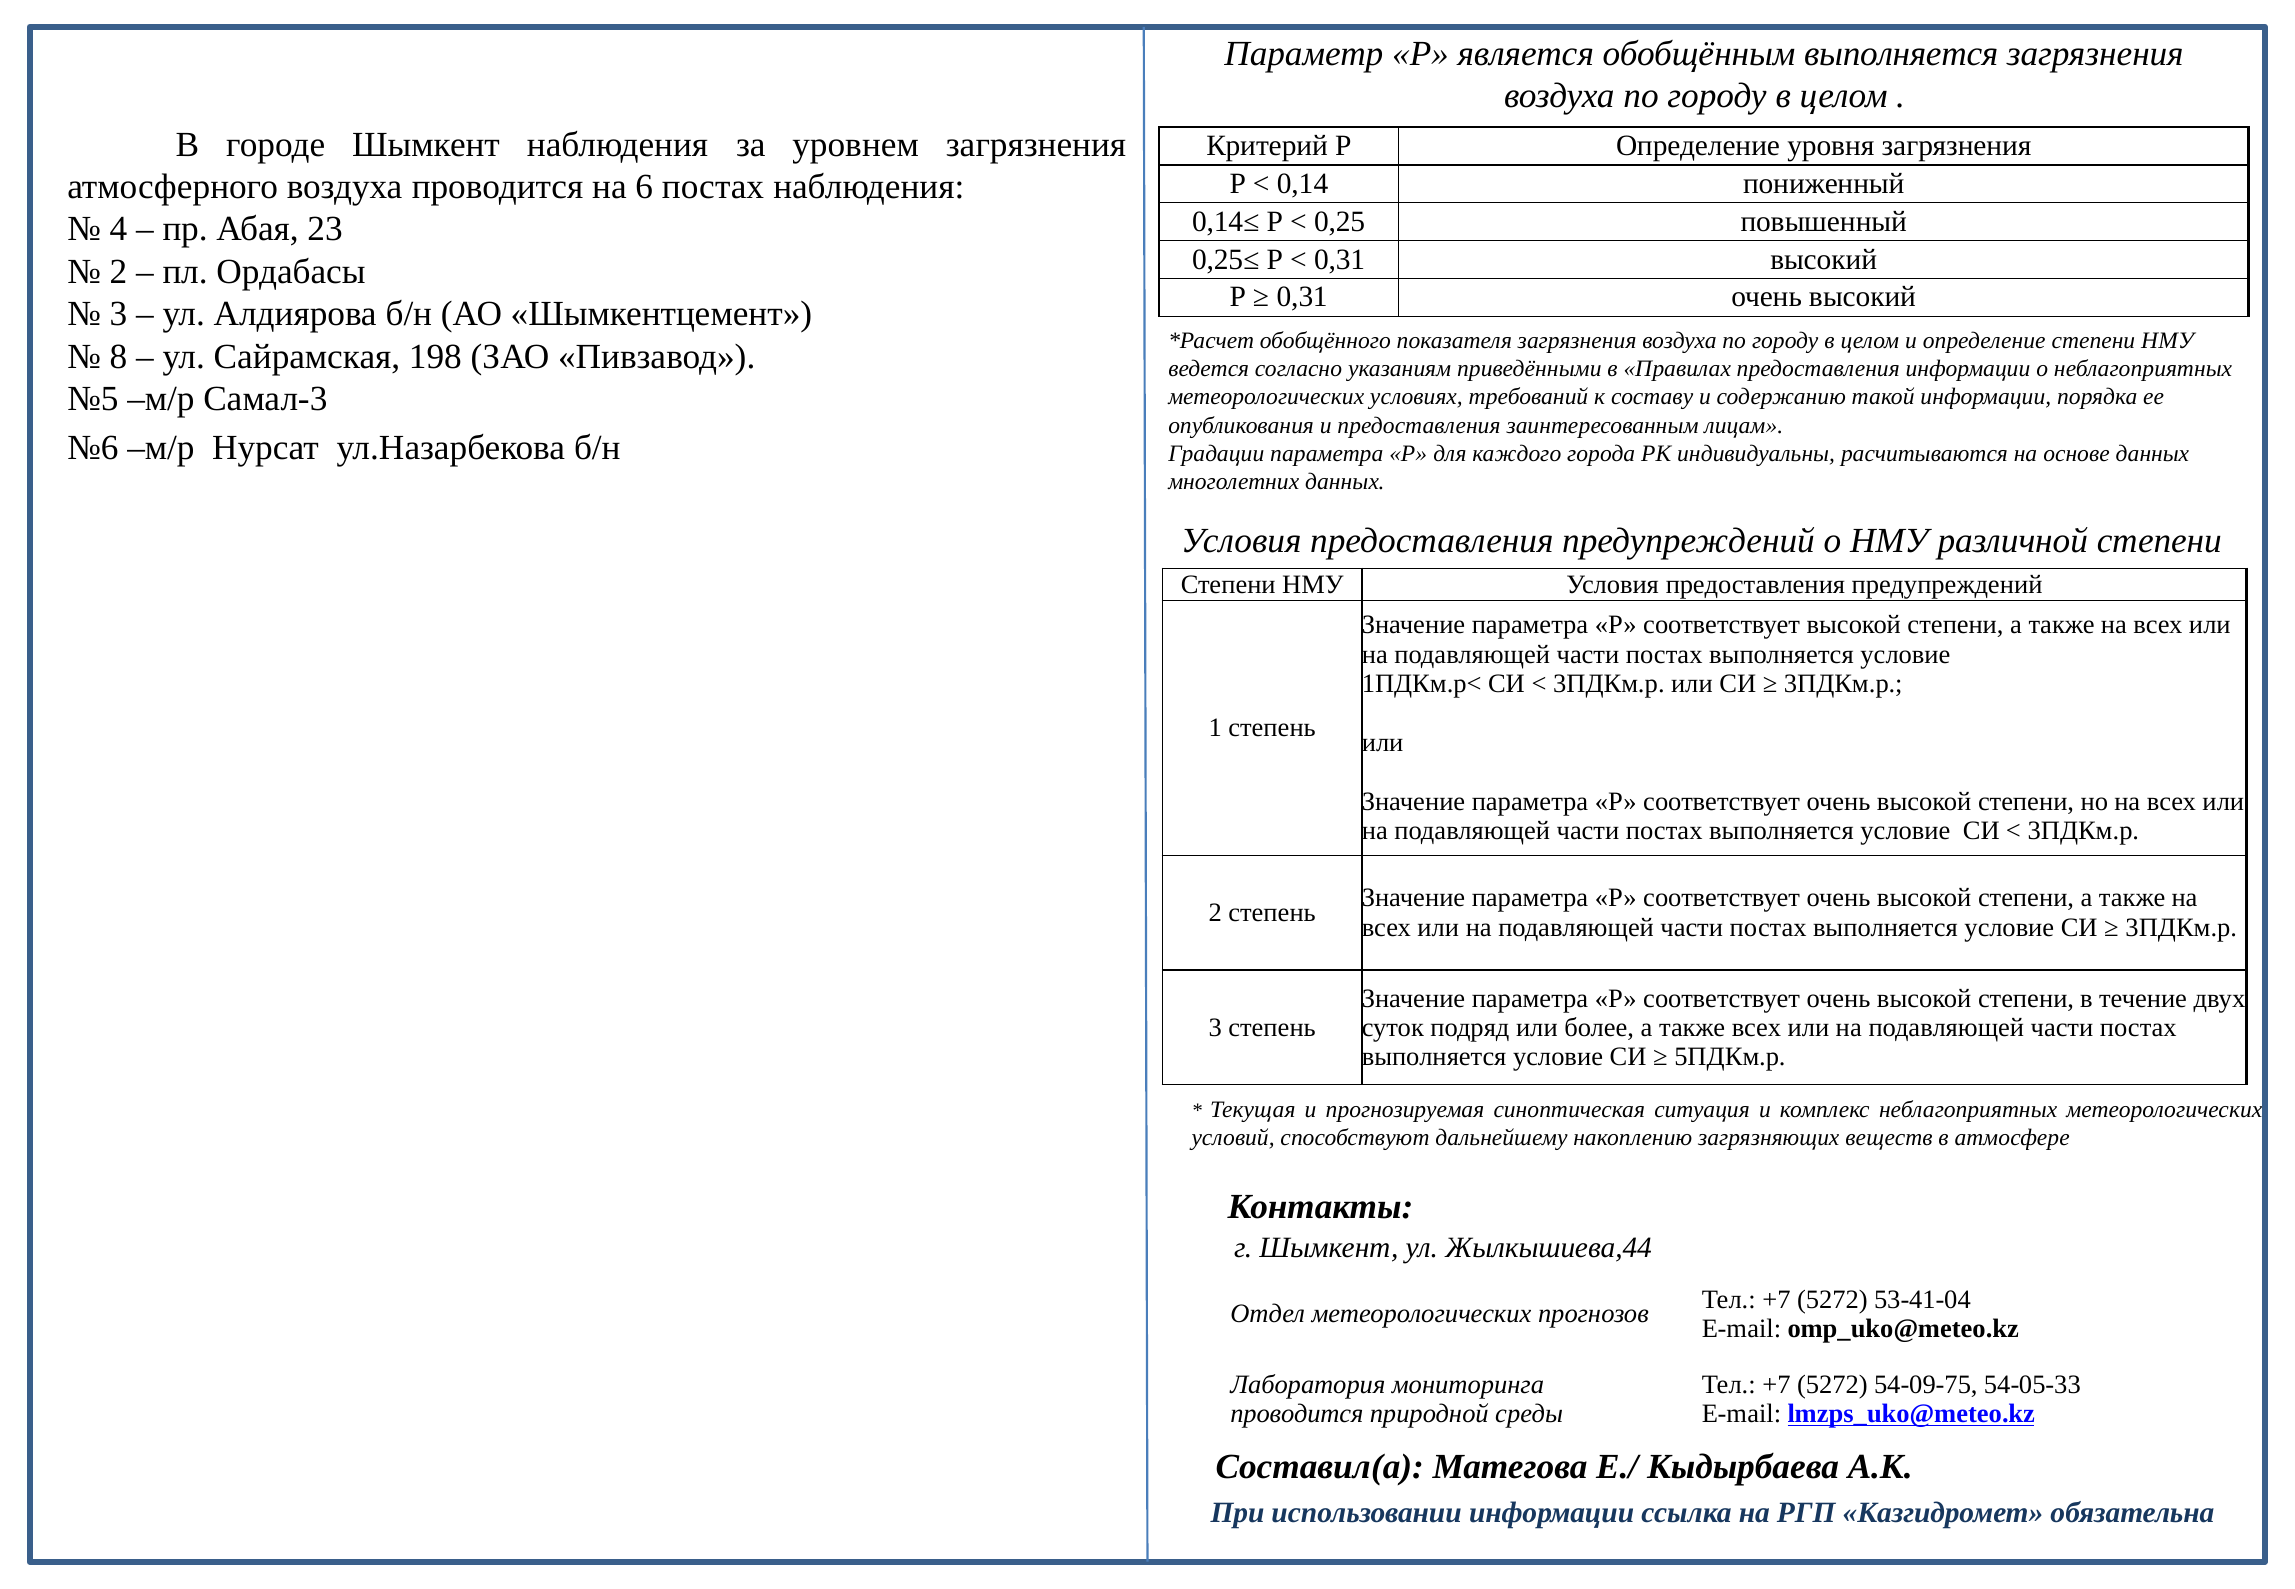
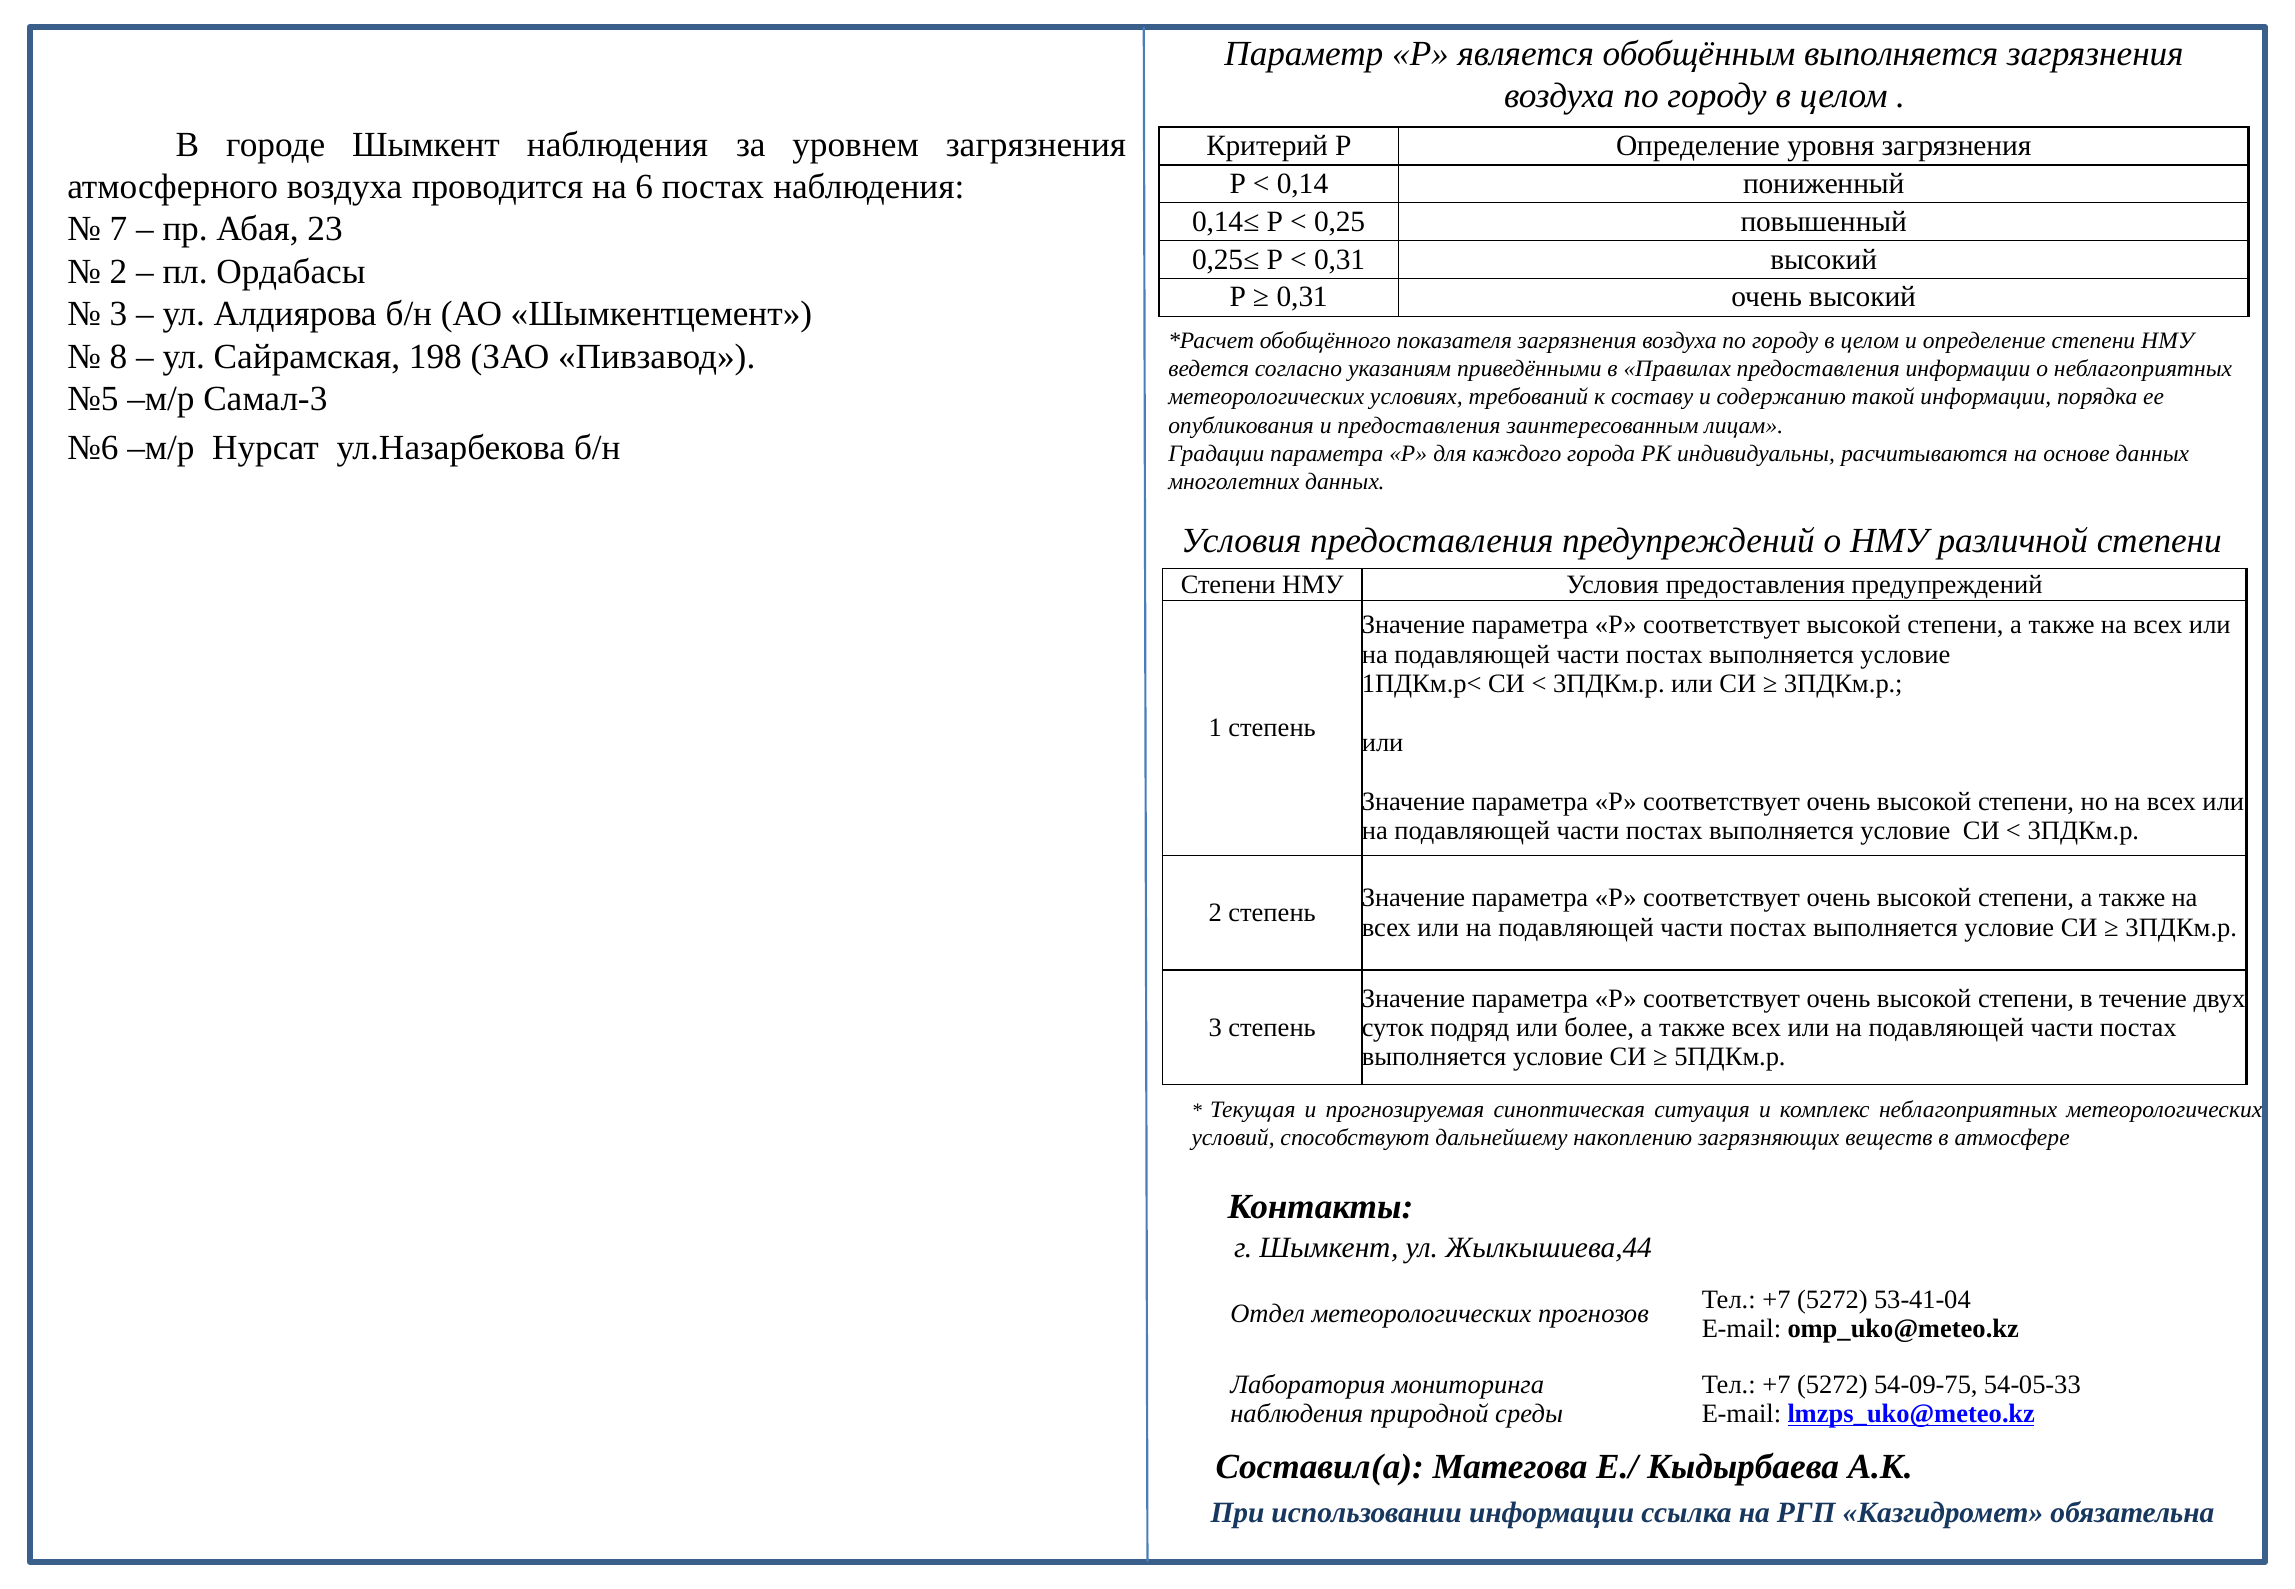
4: 4 -> 7
проводится at (1297, 1414): проводится -> наблюдения
